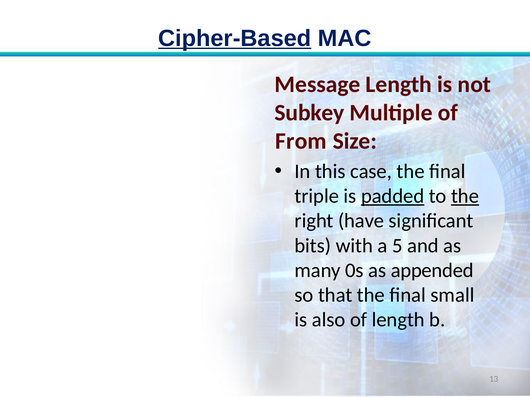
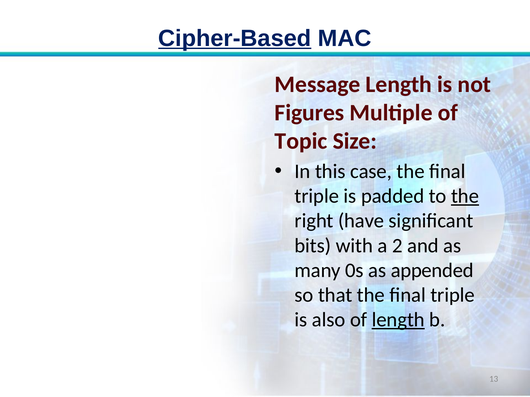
Subkey: Subkey -> Figures
From: From -> Topic
padded underline: present -> none
5: 5 -> 2
that the final small: small -> triple
length at (398, 320) underline: none -> present
